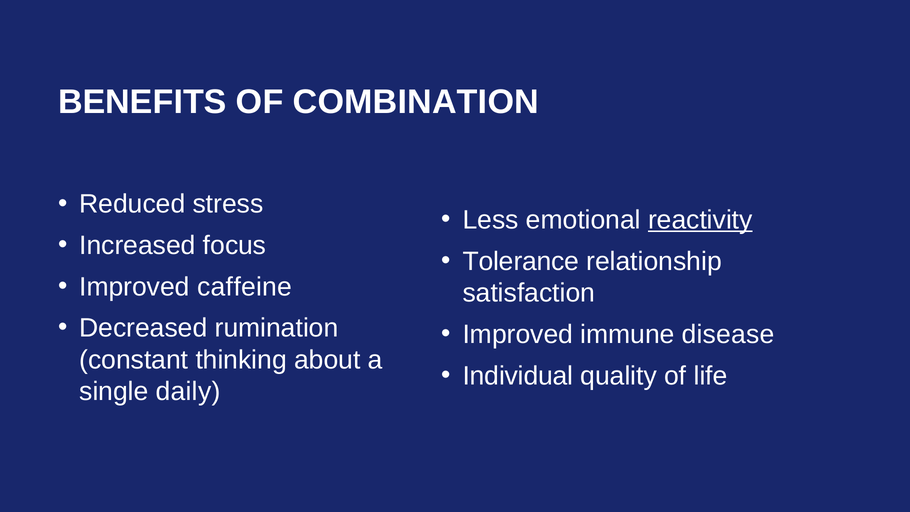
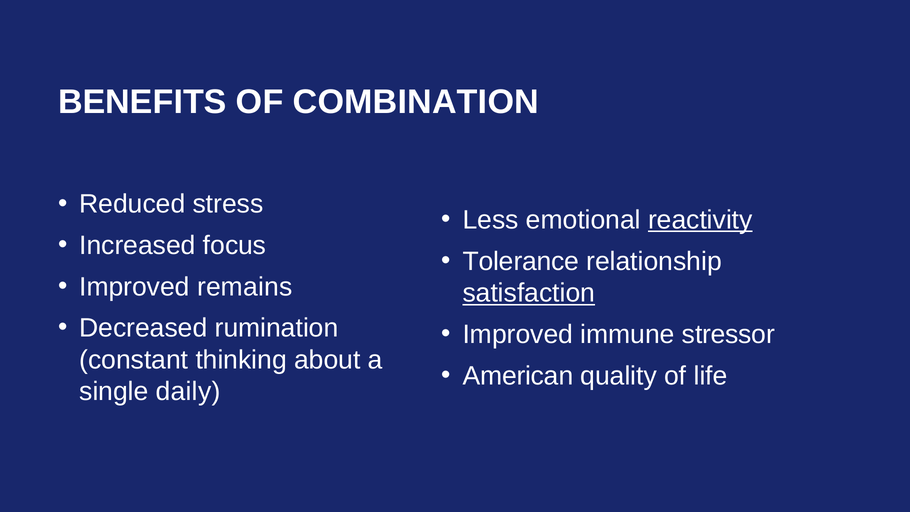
caffeine: caffeine -> remains
satisfaction underline: none -> present
disease: disease -> stressor
Individual: Individual -> American
